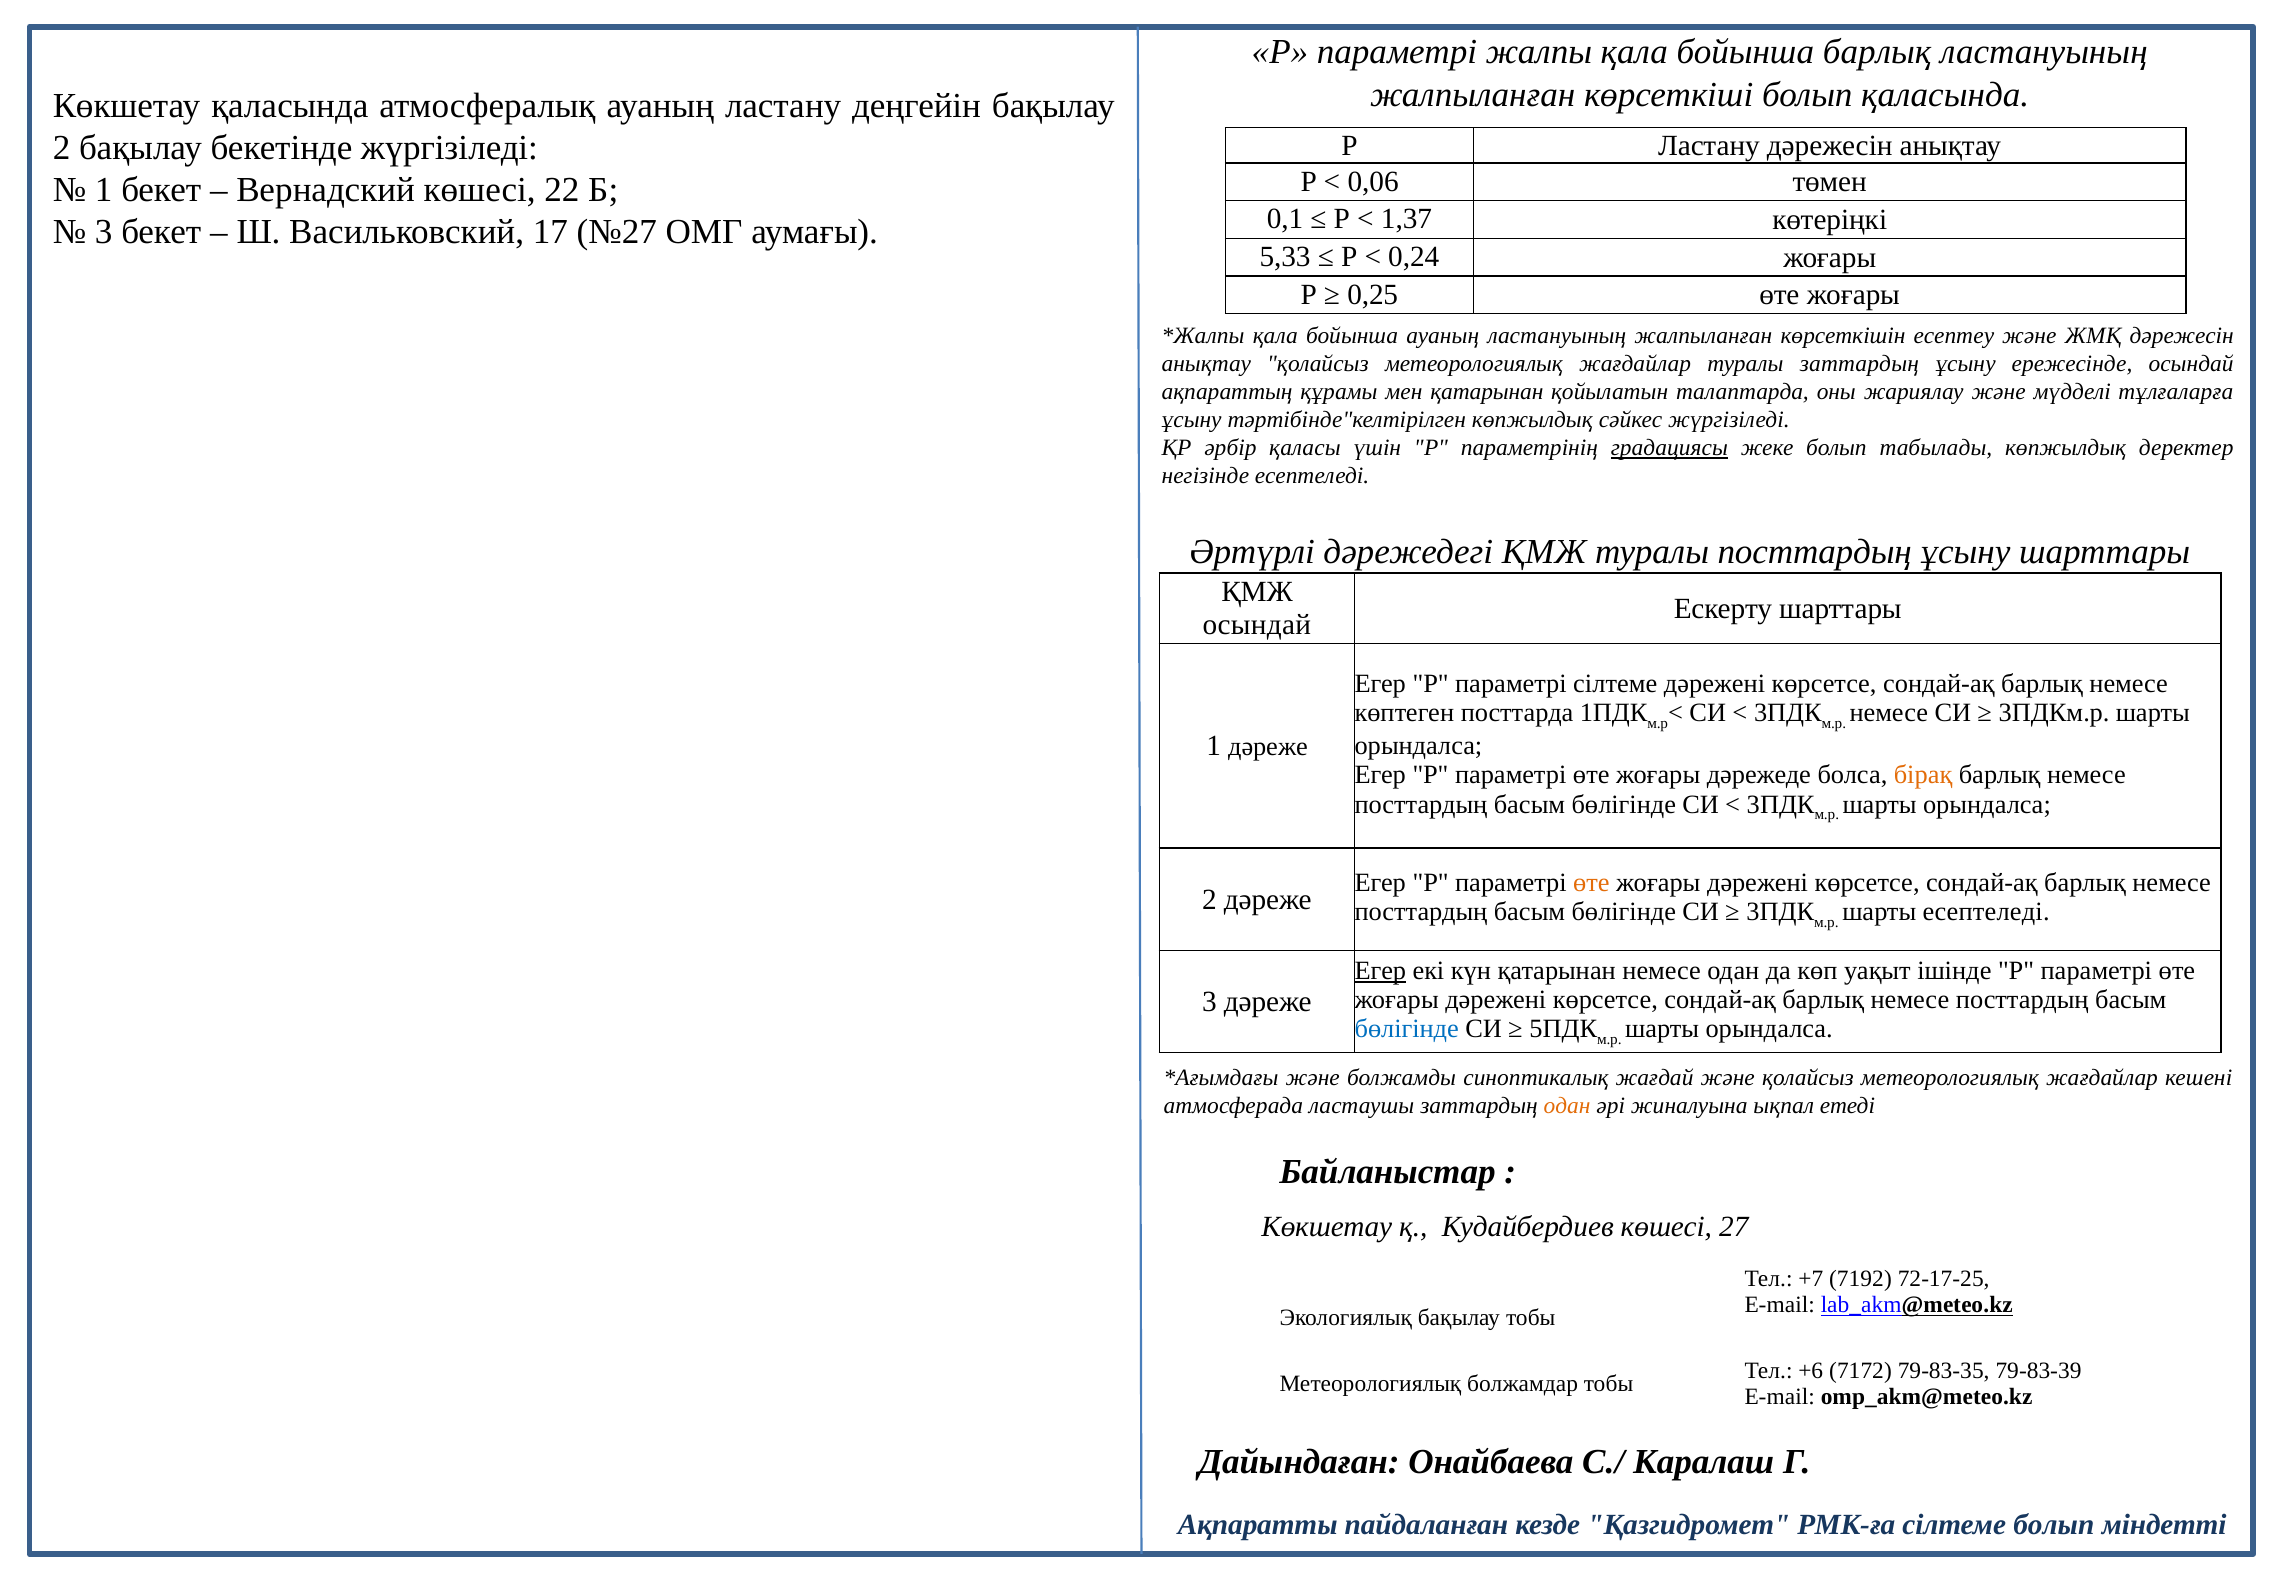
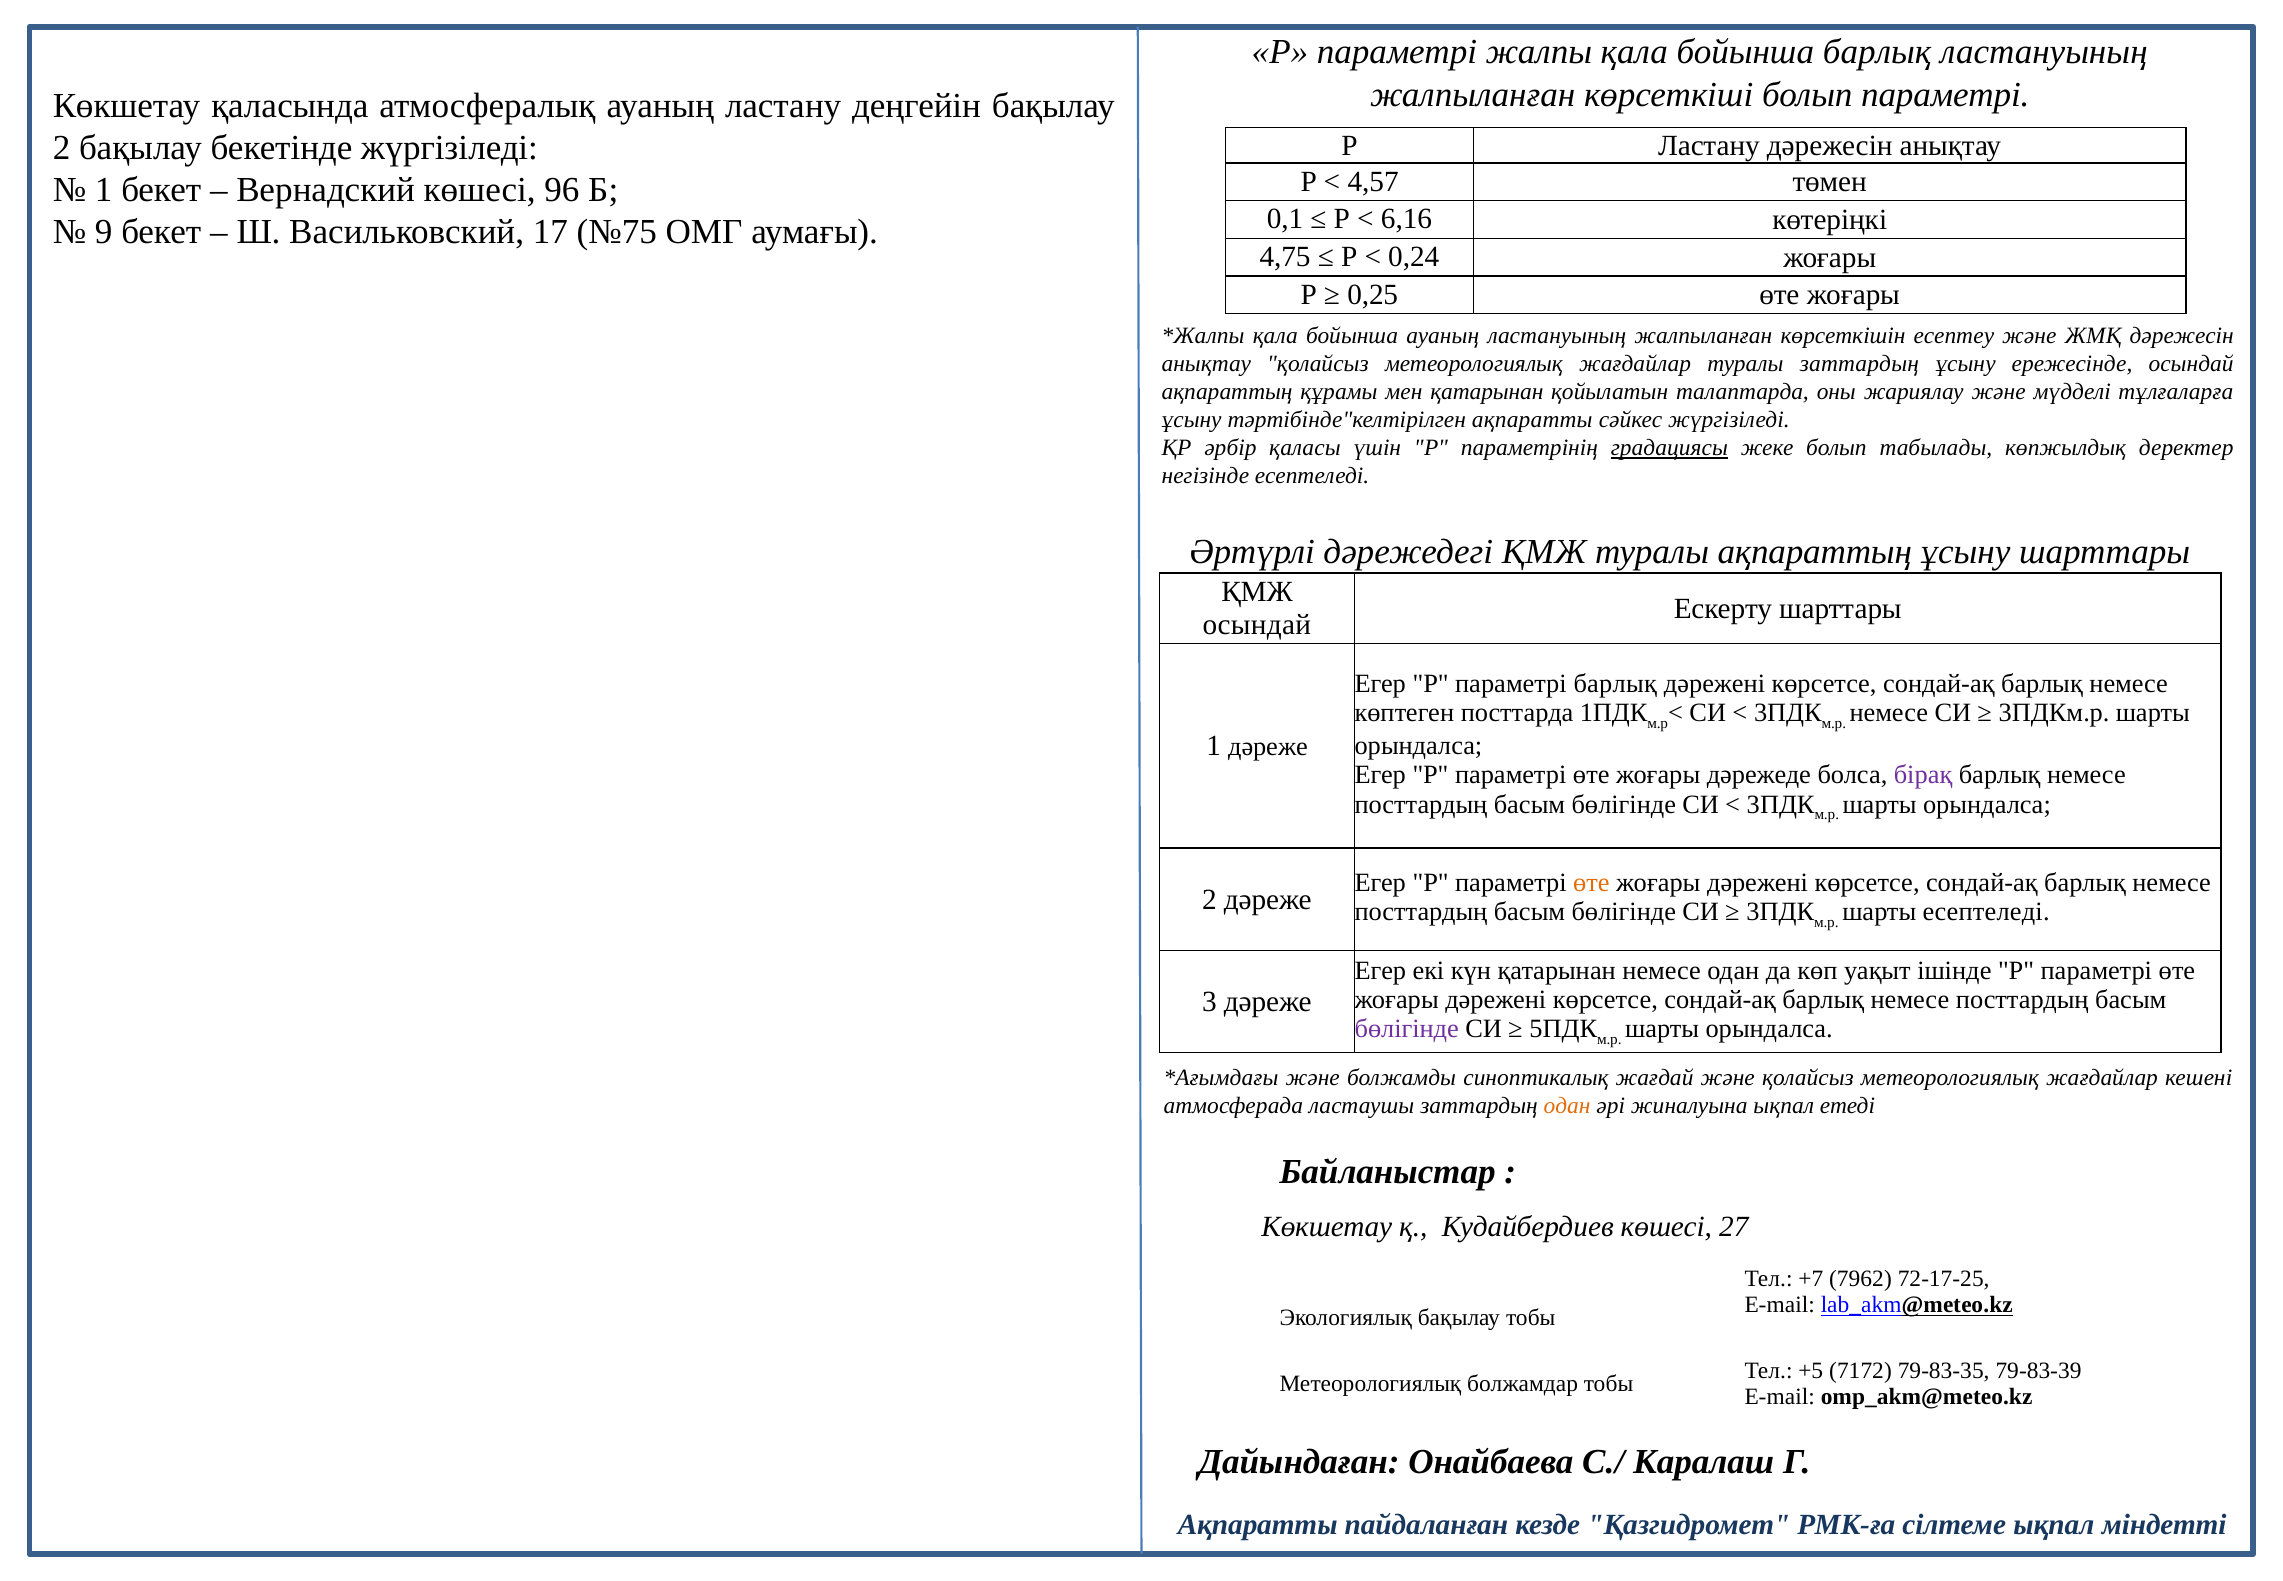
болып қаласында: қаласында -> параметрі
0,06: 0,06 -> 4,57
22: 22 -> 96
1,37: 1,37 -> 6,16
3 at (104, 232): 3 -> 9
№27: №27 -> №75
5,33: 5,33 -> 4,75
тәртібінде"келтірілген көпжылдық: көпжылдық -> ақпаратты
туралы посттардың: посттардың -> ақпараттың
параметрі сілтеме: сілтеме -> барлық
бірақ colour: orange -> purple
Егер at (1380, 970) underline: present -> none
бөлігінде at (1407, 1029) colour: blue -> purple
7192: 7192 -> 7962
+6: +6 -> +5
сілтеме болып: болып -> ықпал
